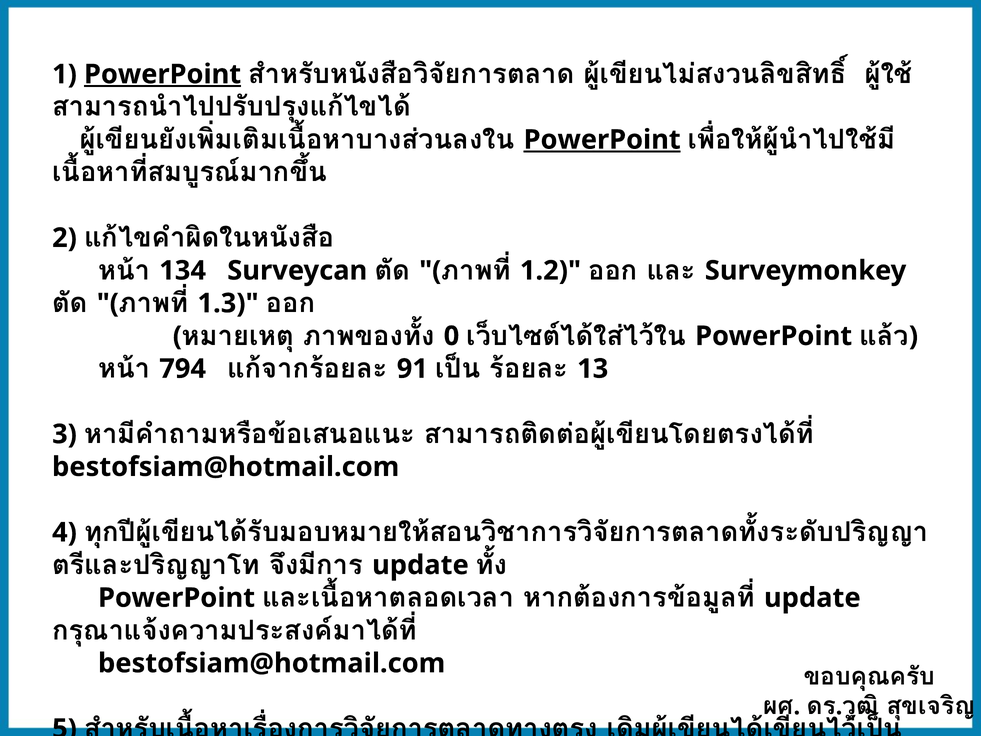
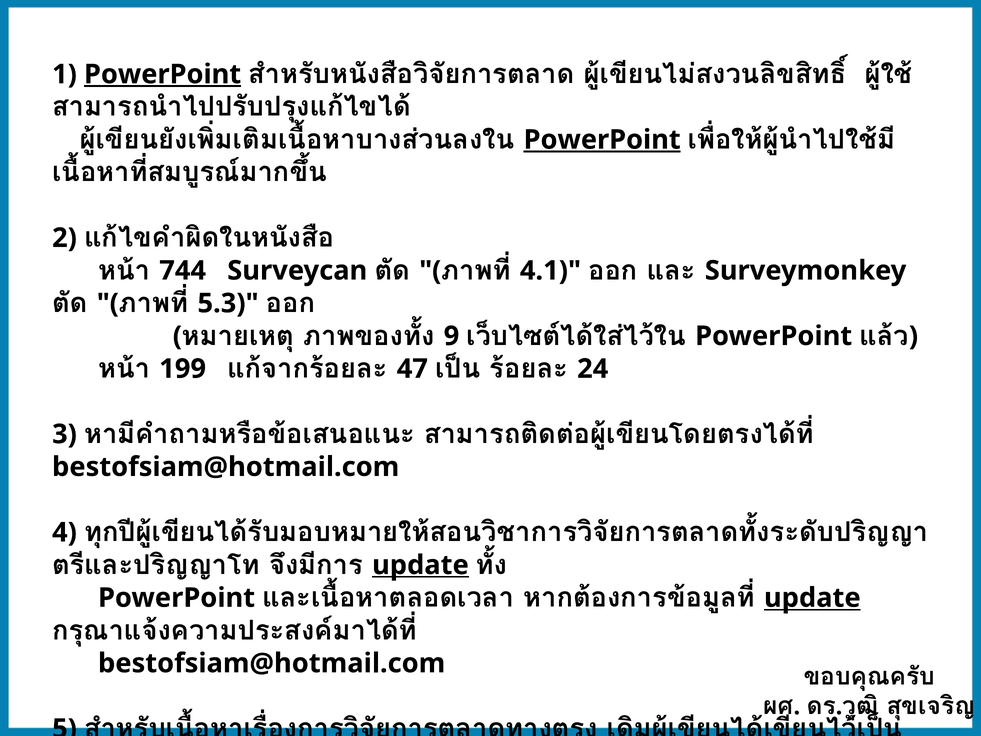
134: 134 -> 744
1.2: 1.2 -> 4.1
1.3: 1.3 -> 5.3
0: 0 -> 9
794: 794 -> 199
91: 91 -> 47
13: 13 -> 24
update at (420, 565) underline: none -> present
update at (812, 598) underline: none -> present
